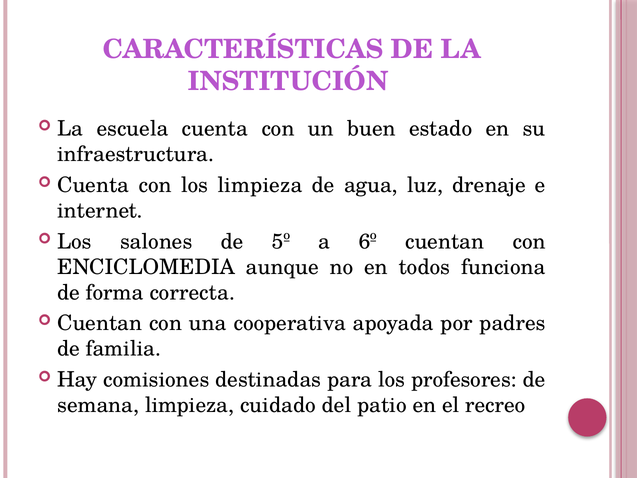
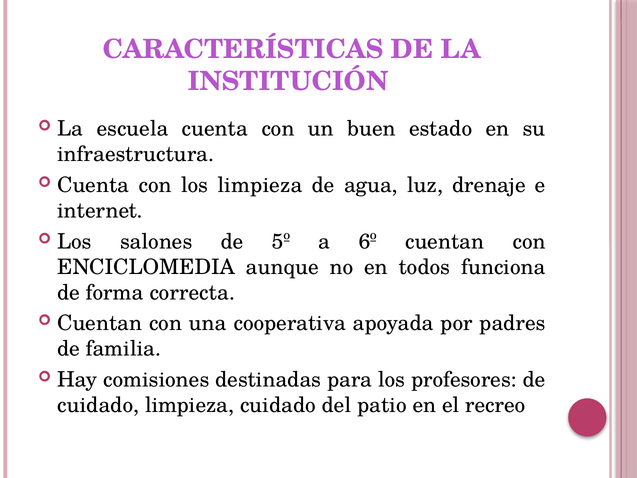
semana at (98, 405): semana -> cuidado
